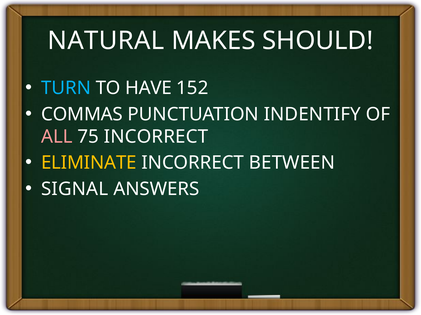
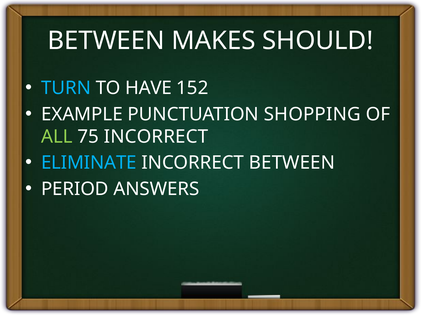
NATURAL at (106, 41): NATURAL -> BETWEEN
COMMAS: COMMAS -> EXAMPLE
INDENTIFY: INDENTIFY -> SHOPPING
ALL colour: pink -> light green
ELIMINATE colour: yellow -> light blue
SIGNAL: SIGNAL -> PERIOD
